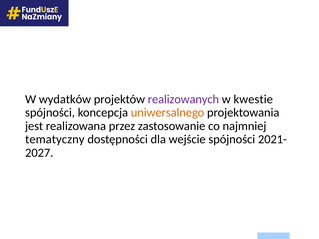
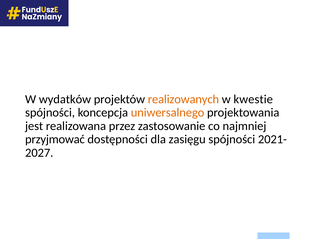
realizowanych colour: purple -> orange
tematyczny: tematyczny -> przyjmować
wejście: wejście -> zasięgu
